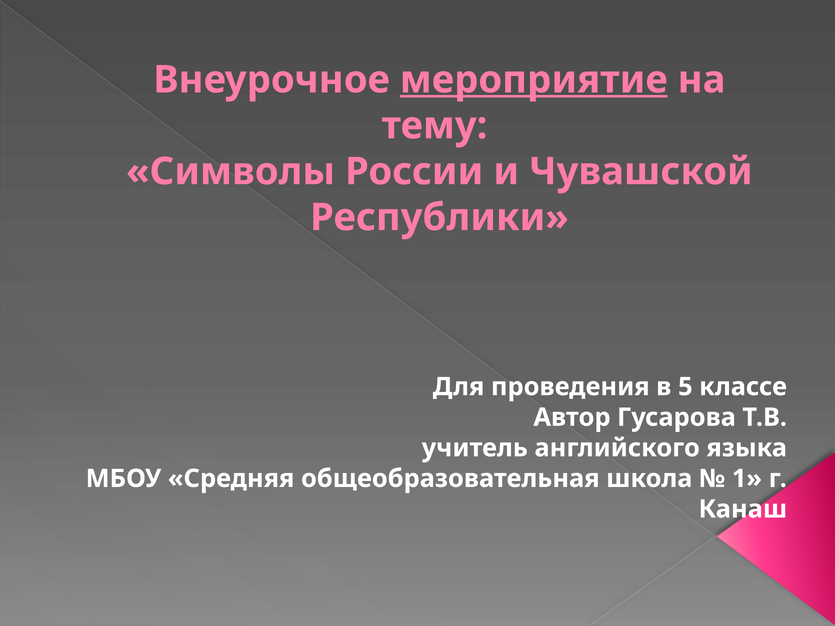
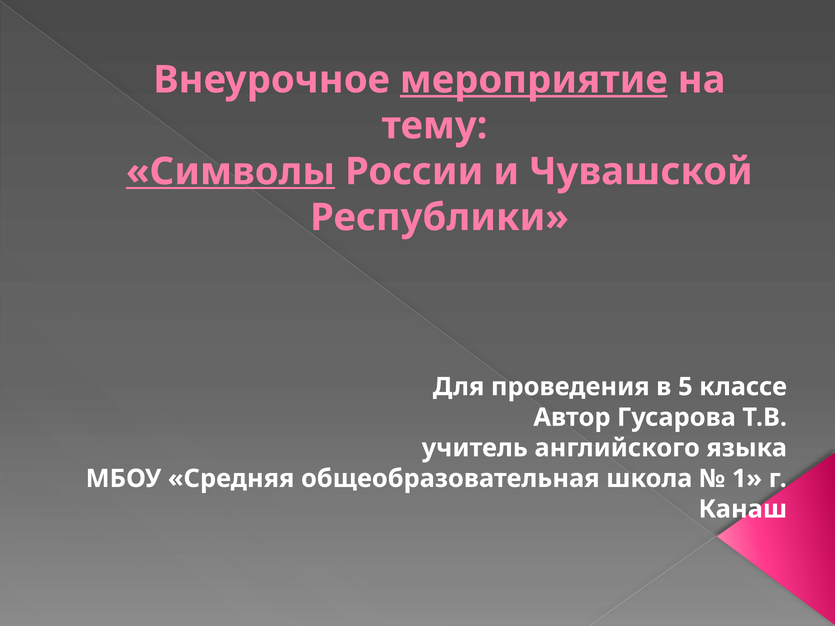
Символы underline: none -> present
